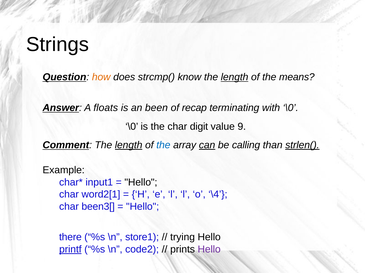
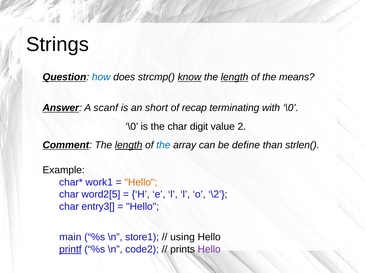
how colour: orange -> blue
know underline: none -> present
floats: floats -> scanf
been: been -> short
9: 9 -> 2
can underline: present -> none
calling: calling -> define
strlen( underline: present -> none
input1: input1 -> work1
Hello at (141, 183) colour: black -> orange
word2[1: word2[1 -> word2[5
\4: \4 -> \2
been3[: been3[ -> entry3[
there: there -> main
trying: trying -> using
